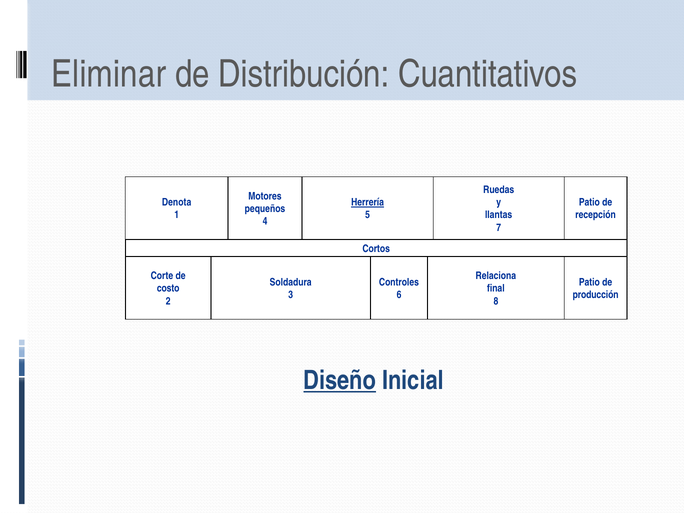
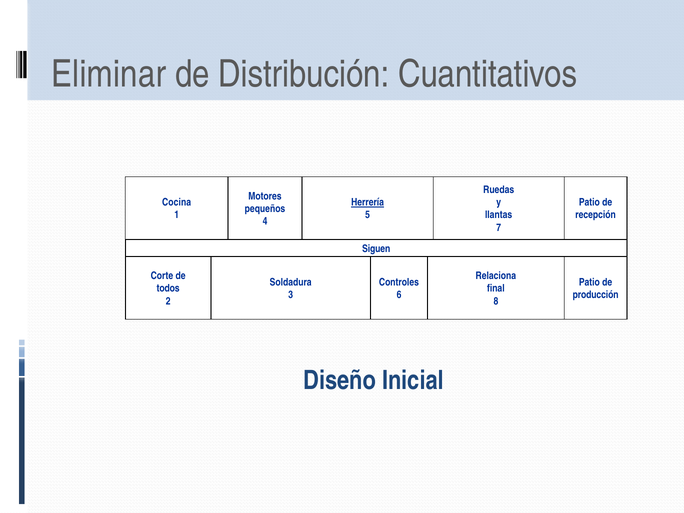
Denota: Denota -> Cocina
Cortos: Cortos -> Siguen
costo: costo -> todos
Diseño underline: present -> none
